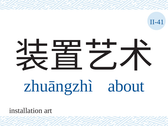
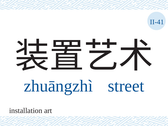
about: about -> street
